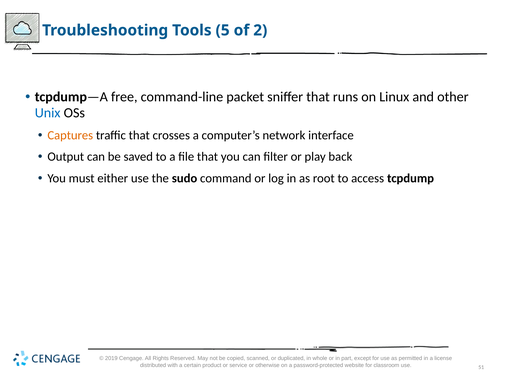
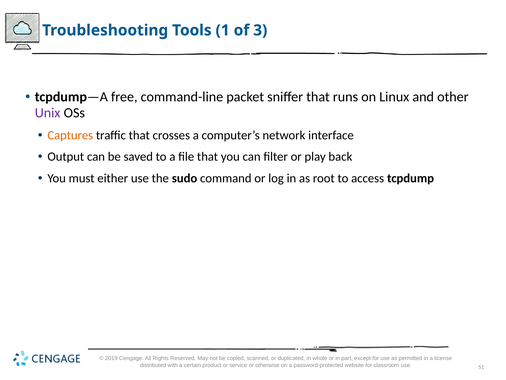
5: 5 -> 1
2: 2 -> 3
Unix colour: blue -> purple
